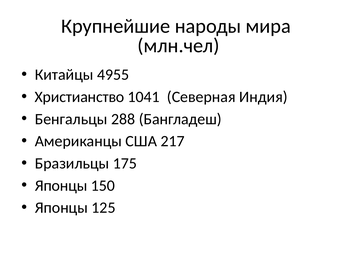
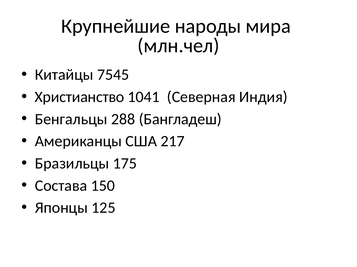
4955: 4955 -> 7545
Японцы at (61, 186): Японцы -> Состава
